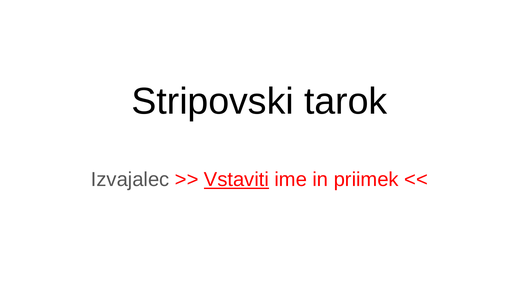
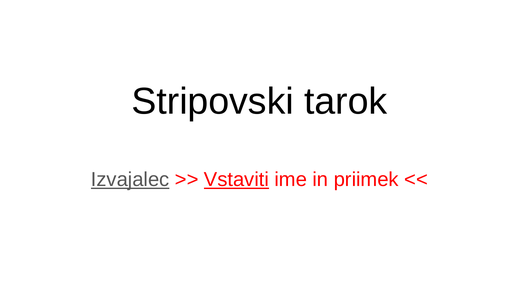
Izvajalec underline: none -> present
